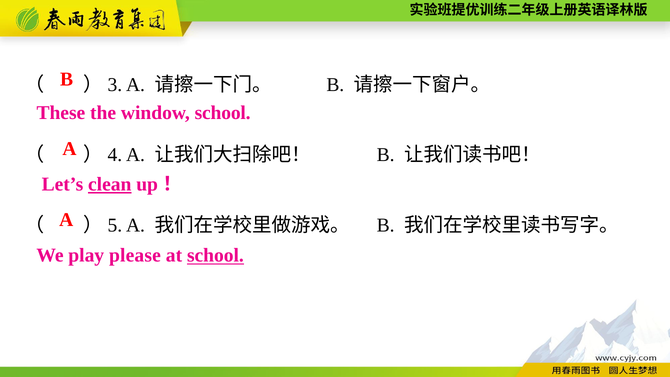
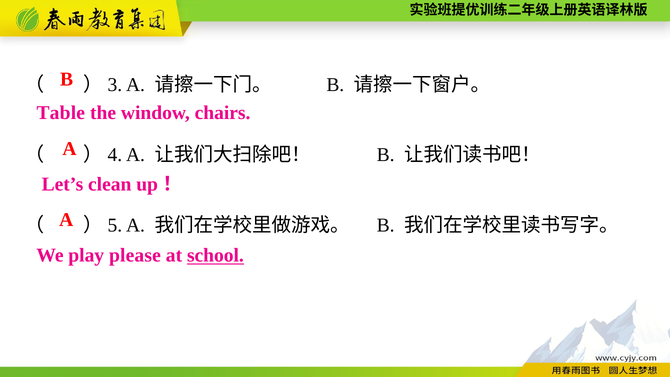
These: These -> Table
window school: school -> chairs
clean underline: present -> none
